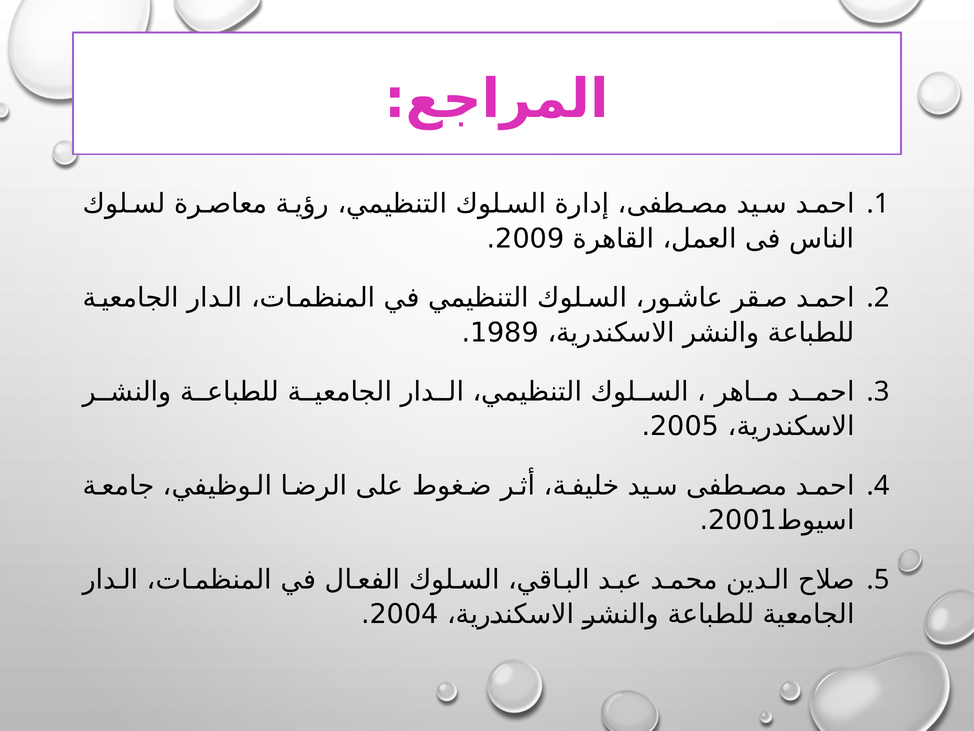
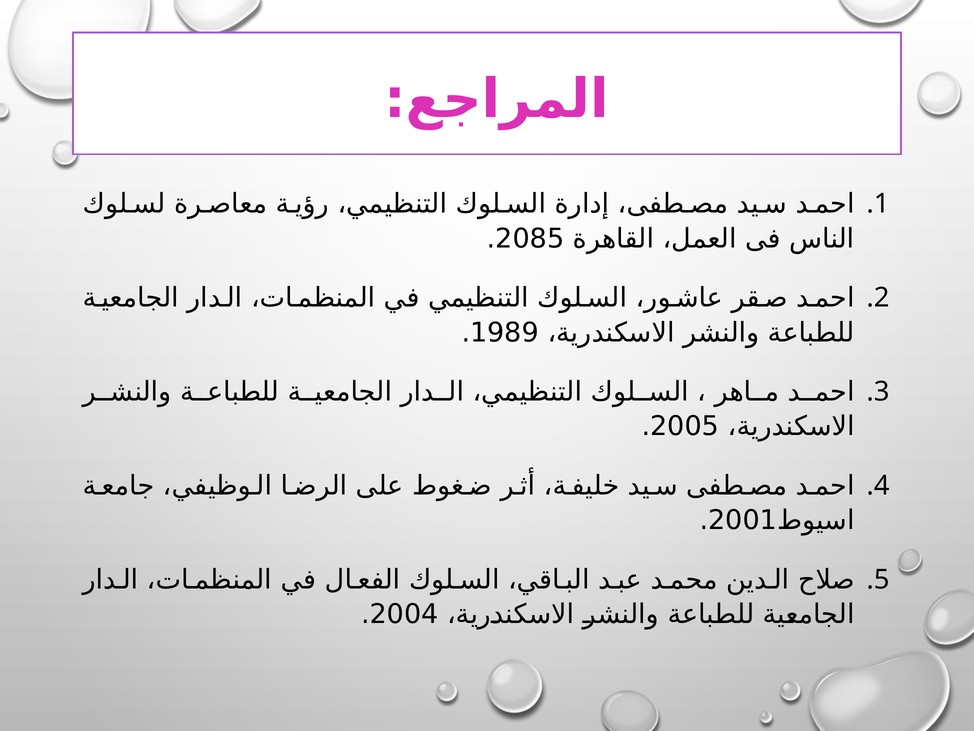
2009: 2009 -> 2085
